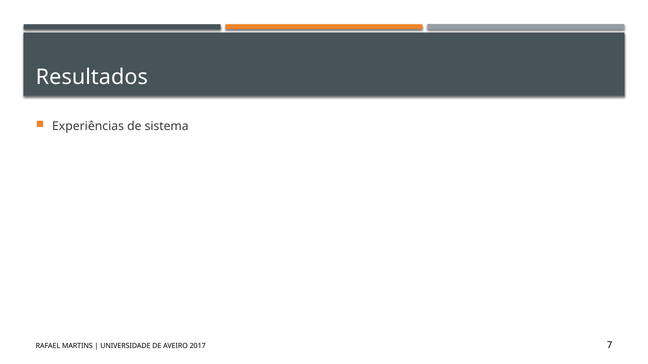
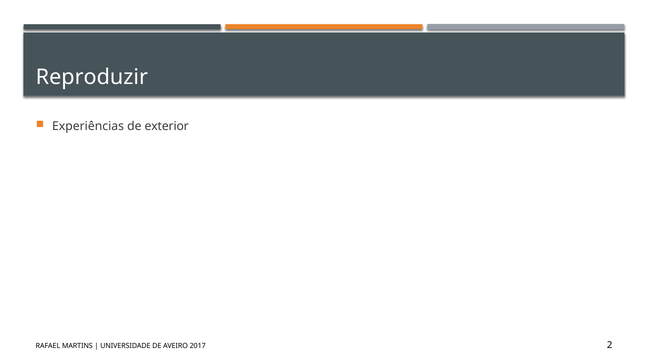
Resultados: Resultados -> Reproduzir
sistema: sistema -> exterior
7: 7 -> 2
